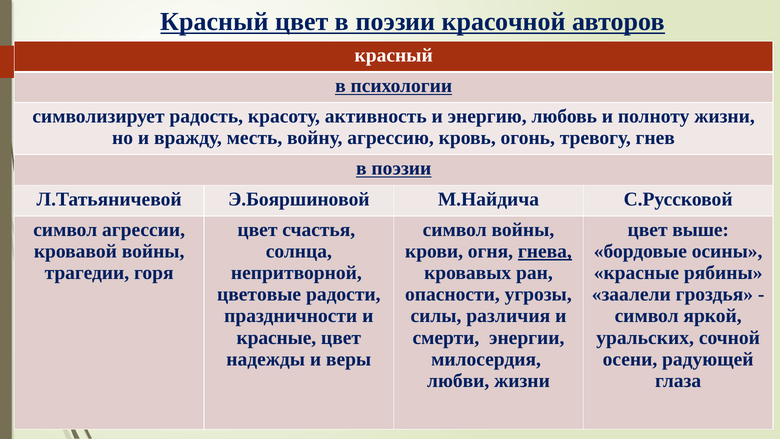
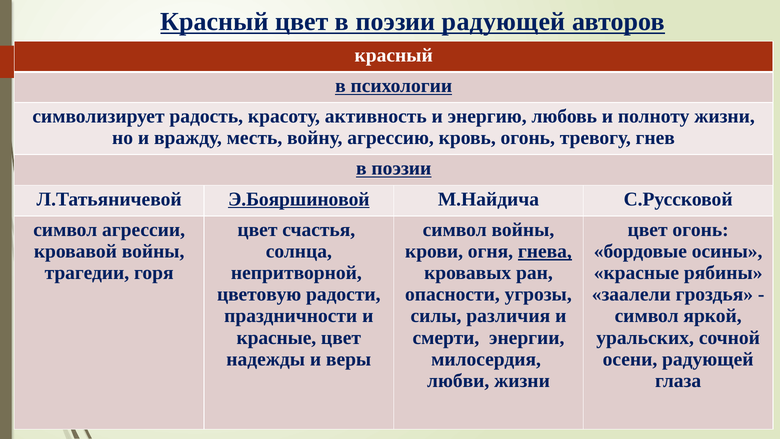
поэзии красочной: красочной -> радующей
Э.Бояршиновой underline: none -> present
цвет выше: выше -> огонь
цветовые: цветовые -> цветовую
